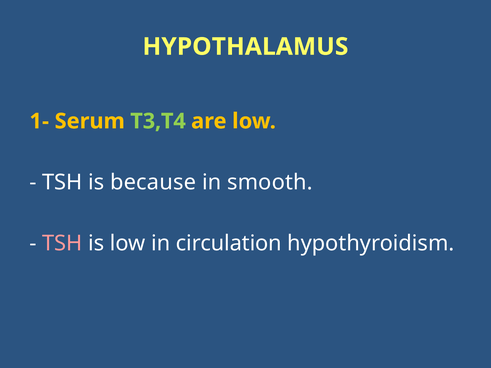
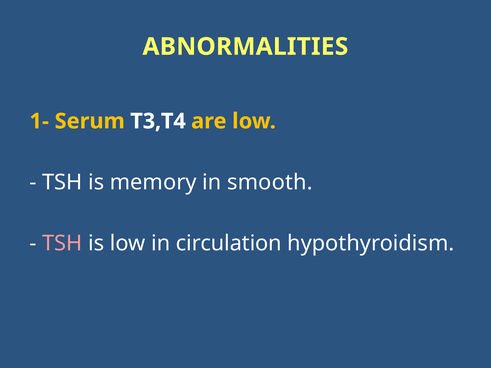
HYPOTHALAMUS: HYPOTHALAMUS -> ABNORMALITIES
T3,T4 colour: light green -> white
because: because -> memory
